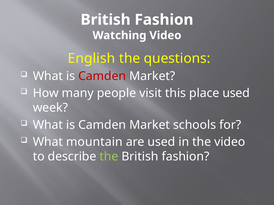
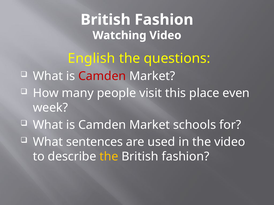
place used: used -> even
mountain: mountain -> sentences
the at (109, 157) colour: light green -> yellow
